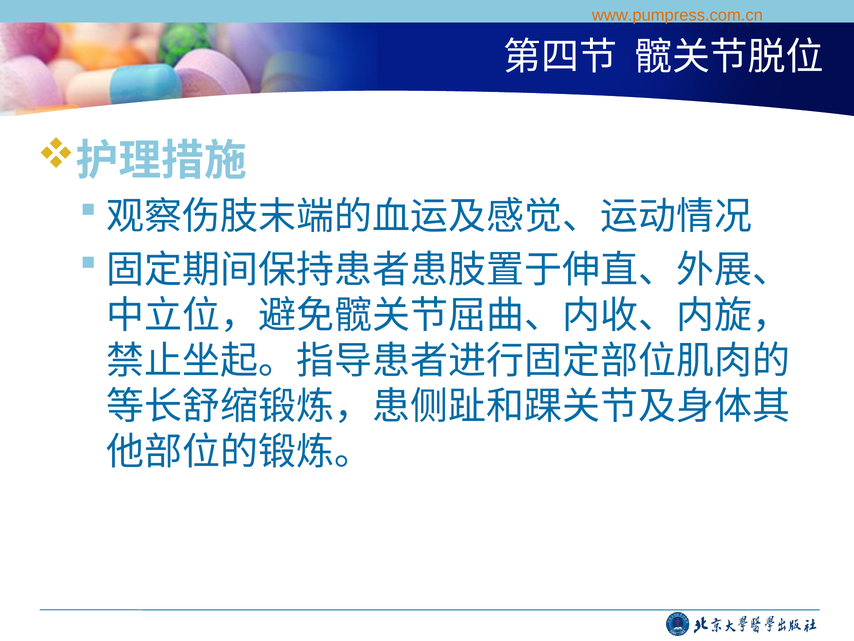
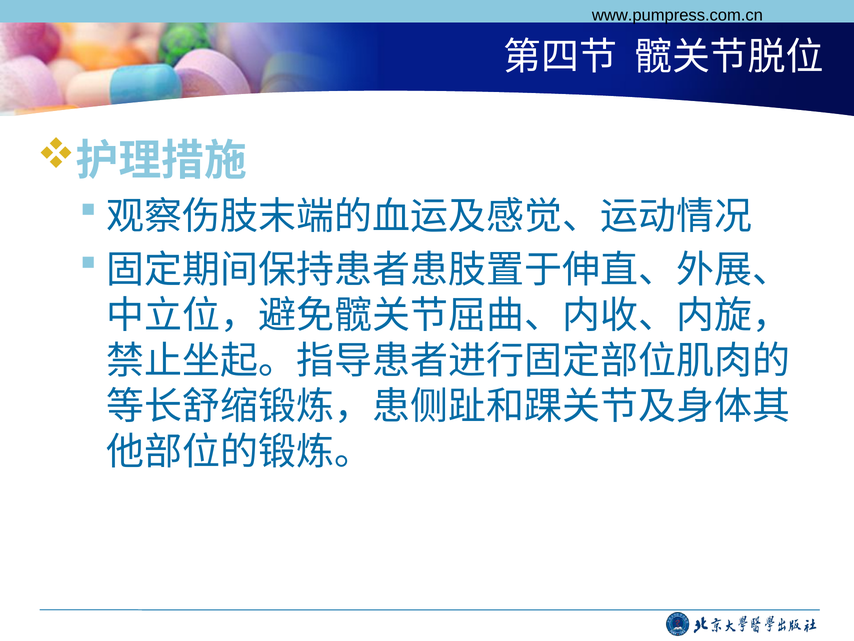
www.pumpress.com.cn colour: orange -> black
